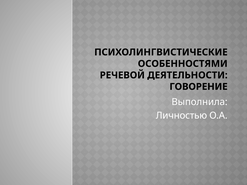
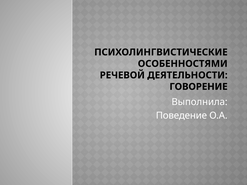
Личностью: Личностью -> Поведение
